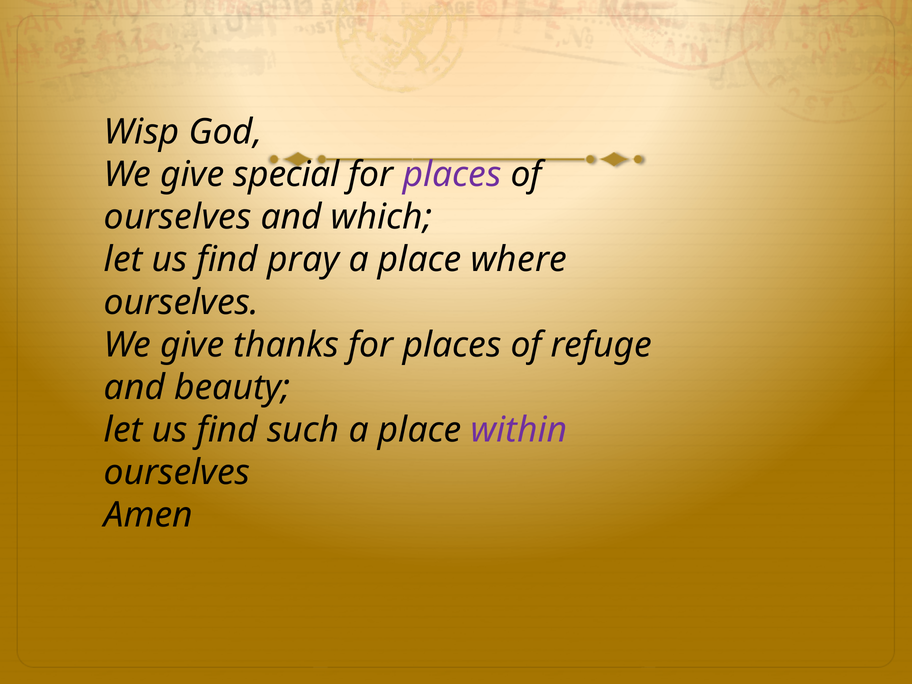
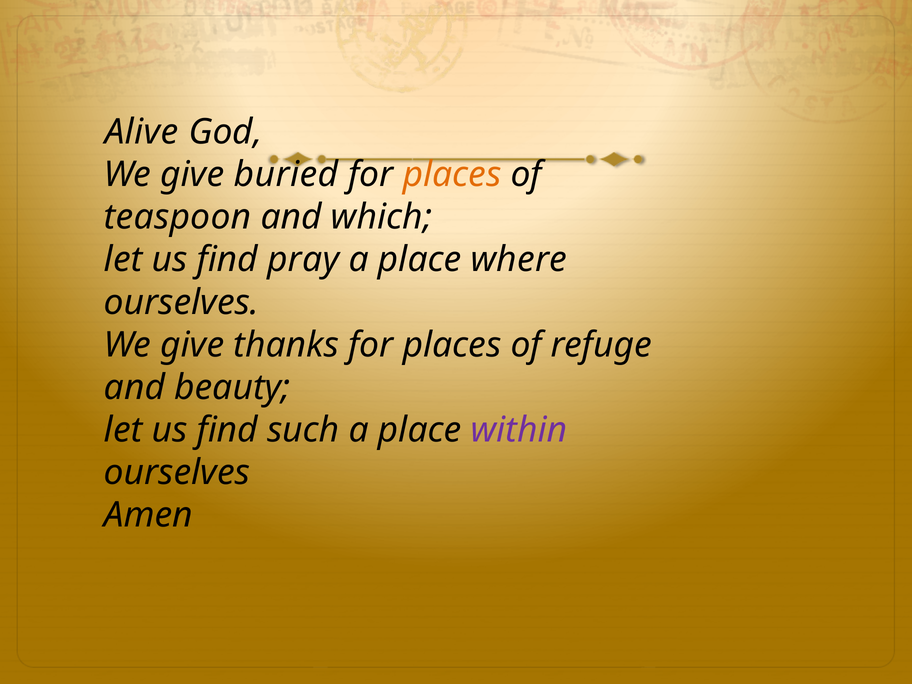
Wisp: Wisp -> Alive
special: special -> buried
places at (452, 175) colour: purple -> orange
ourselves at (178, 217): ourselves -> teaspoon
